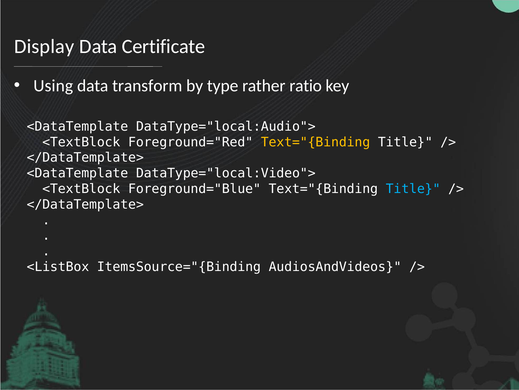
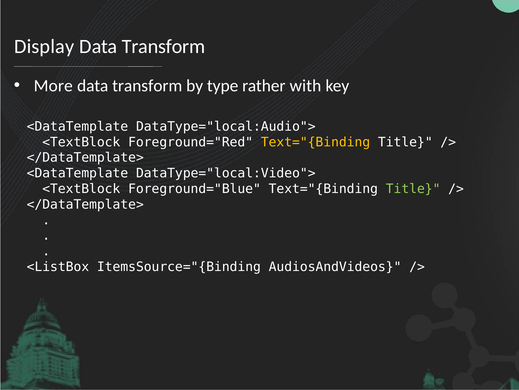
Certificate at (164, 46): Certificate -> Transform
Using: Using -> More
ratio: ratio -> with
Title at (413, 189) colour: light blue -> light green
